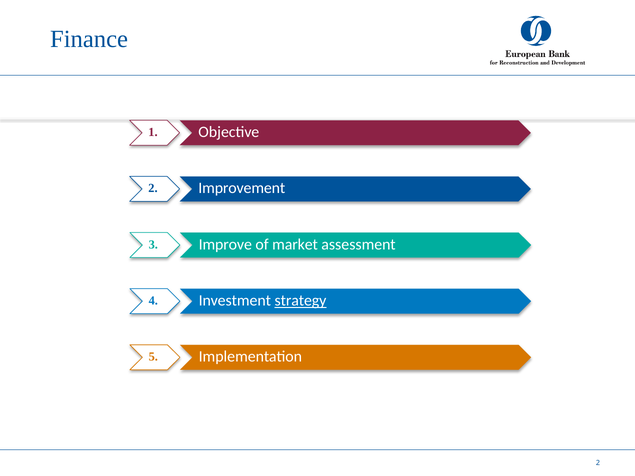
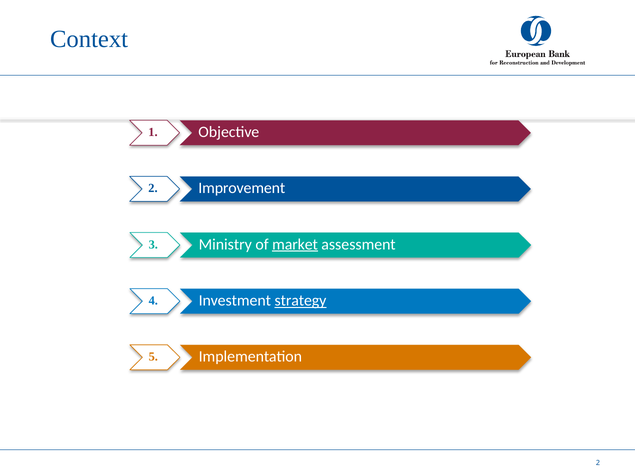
Finance: Finance -> Context
Improve: Improve -> Ministry
market underline: none -> present
